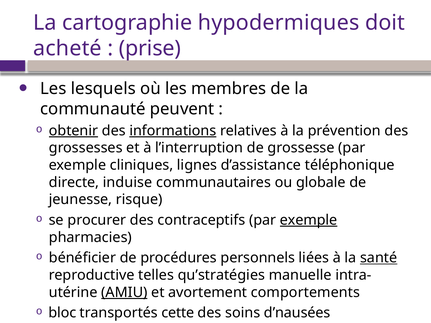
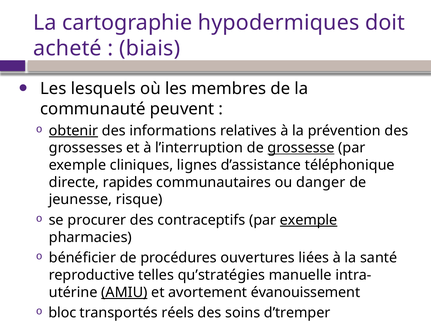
prise: prise -> biais
informations underline: present -> none
grossesse underline: none -> present
induise: induise -> rapides
globale: globale -> danger
personnels: personnels -> ouvertures
santé underline: present -> none
comportements: comportements -> évanouissement
cette: cette -> réels
d’nausées: d’nausées -> d’tremper
